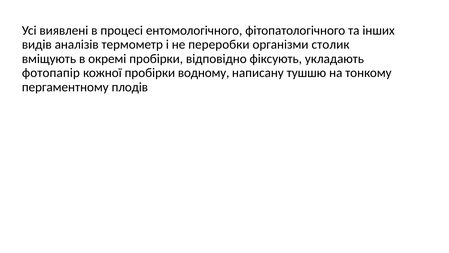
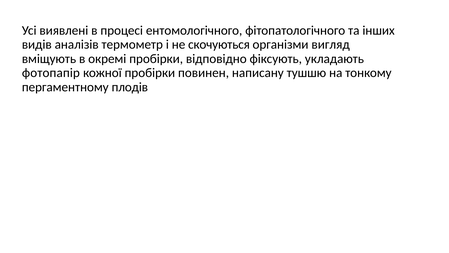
переробки: переробки -> скочуються
столик: столик -> вигляд
водному: водному -> повинен
